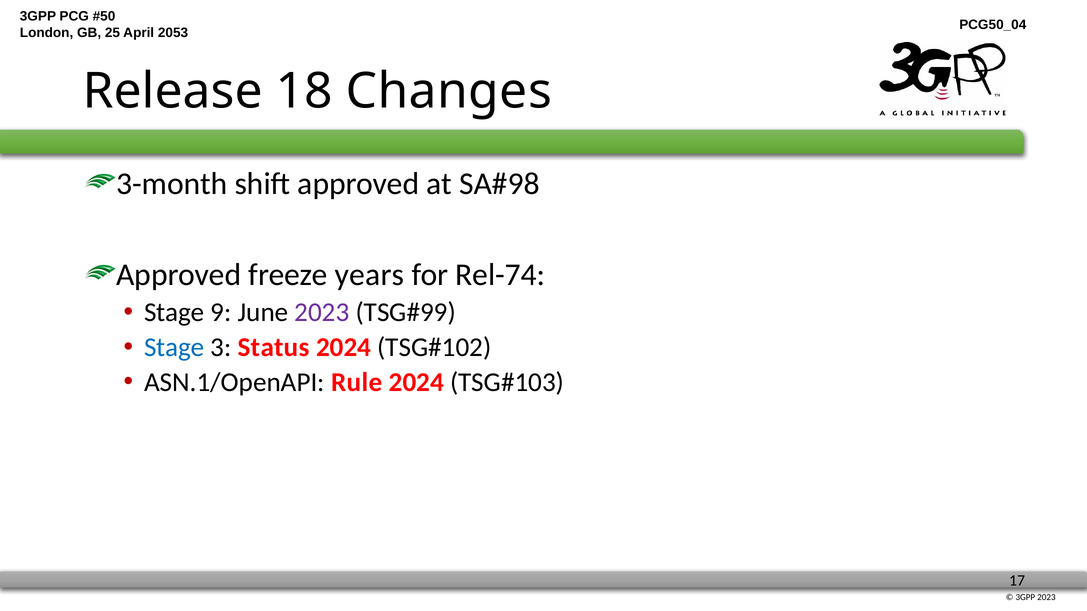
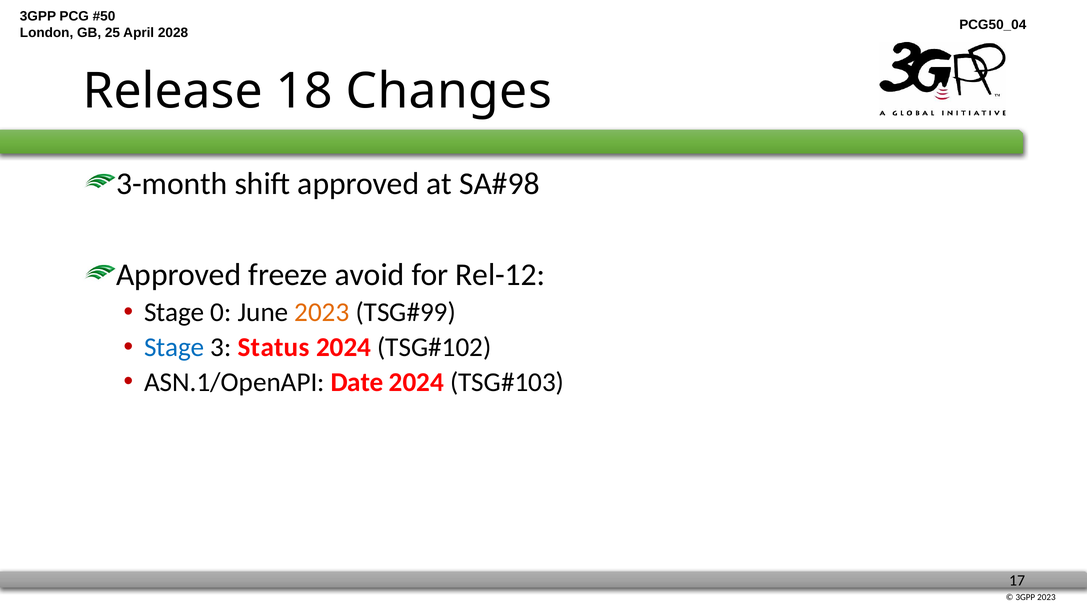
2053: 2053 -> 2028
years: years -> avoid
Rel-74: Rel-74 -> Rel-12
9: 9 -> 0
2023 at (322, 312) colour: purple -> orange
Rule: Rule -> Date
